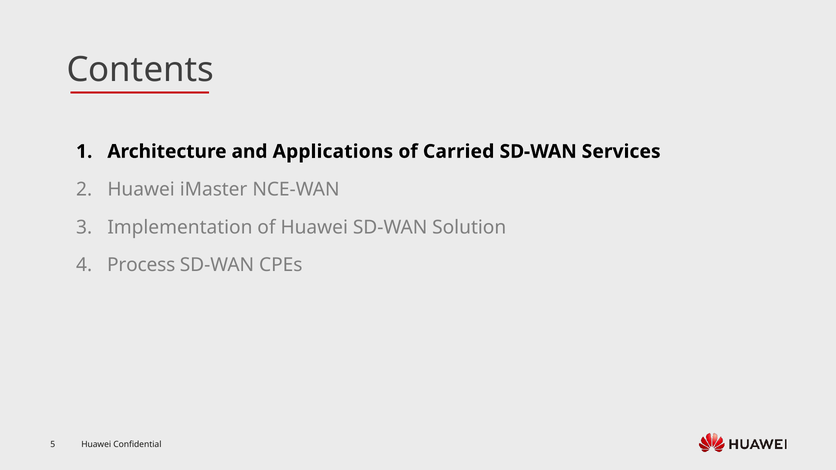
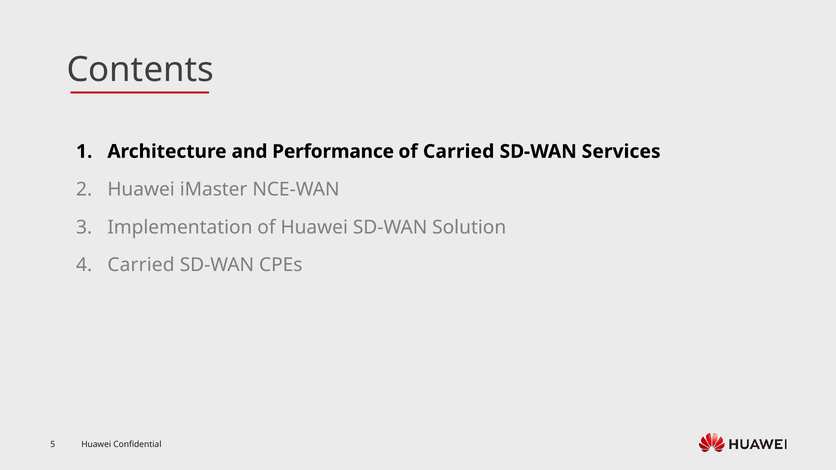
Applications: Applications -> Performance
Process at (141, 265): Process -> Carried
